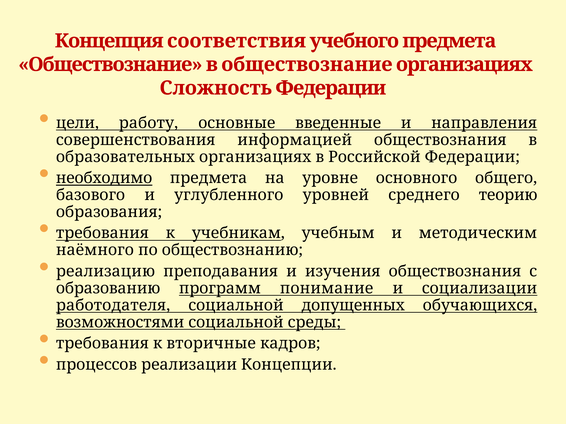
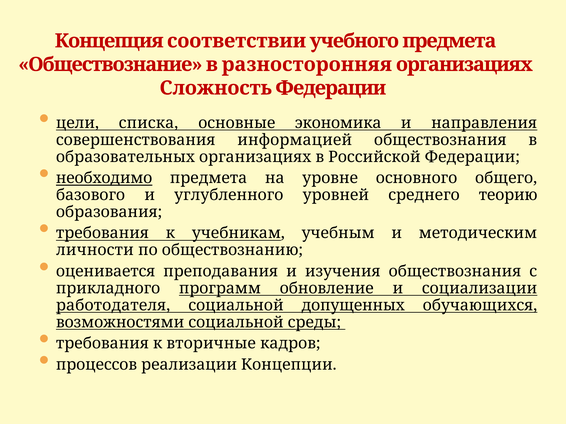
соответствия: соответствия -> соответствии
в обществознание: обществознание -> разносторонняя
работу: работу -> списка
введенные: введенные -> экономика
наёмного: наёмного -> личности
реализацию: реализацию -> оценивается
образованию: образованию -> прикладного
понимание: понимание -> обновление
